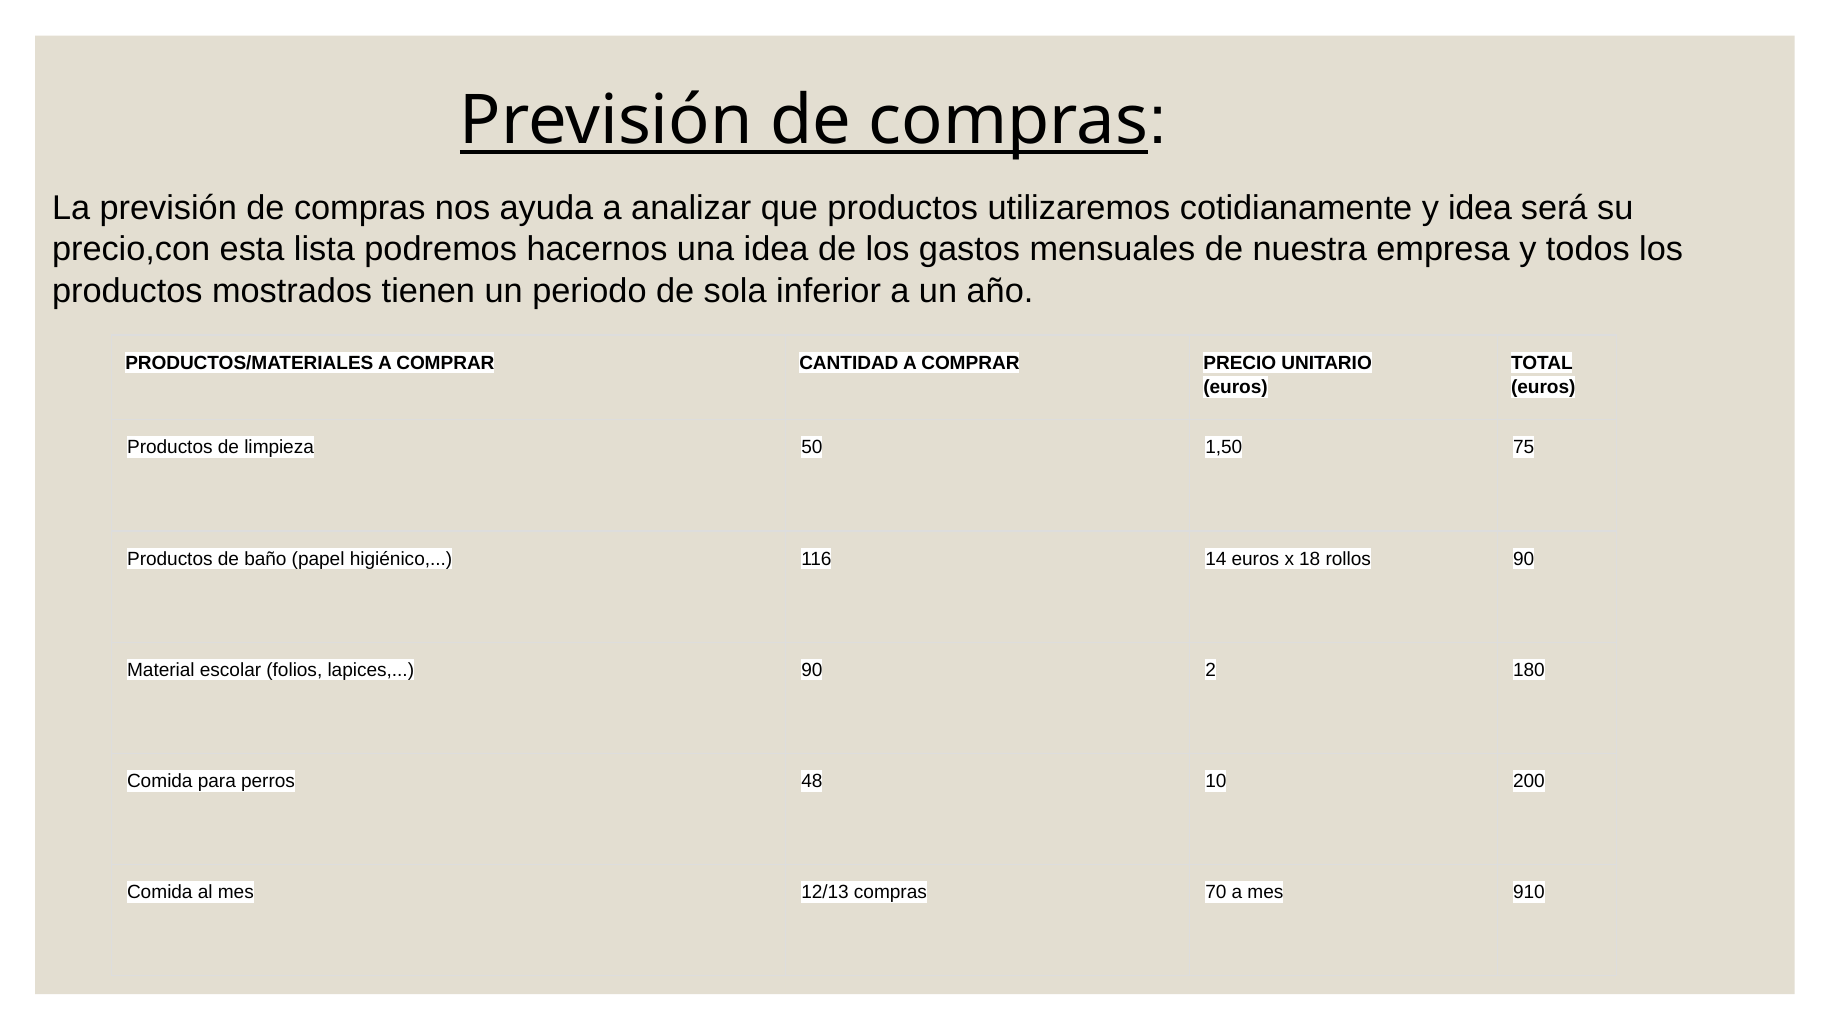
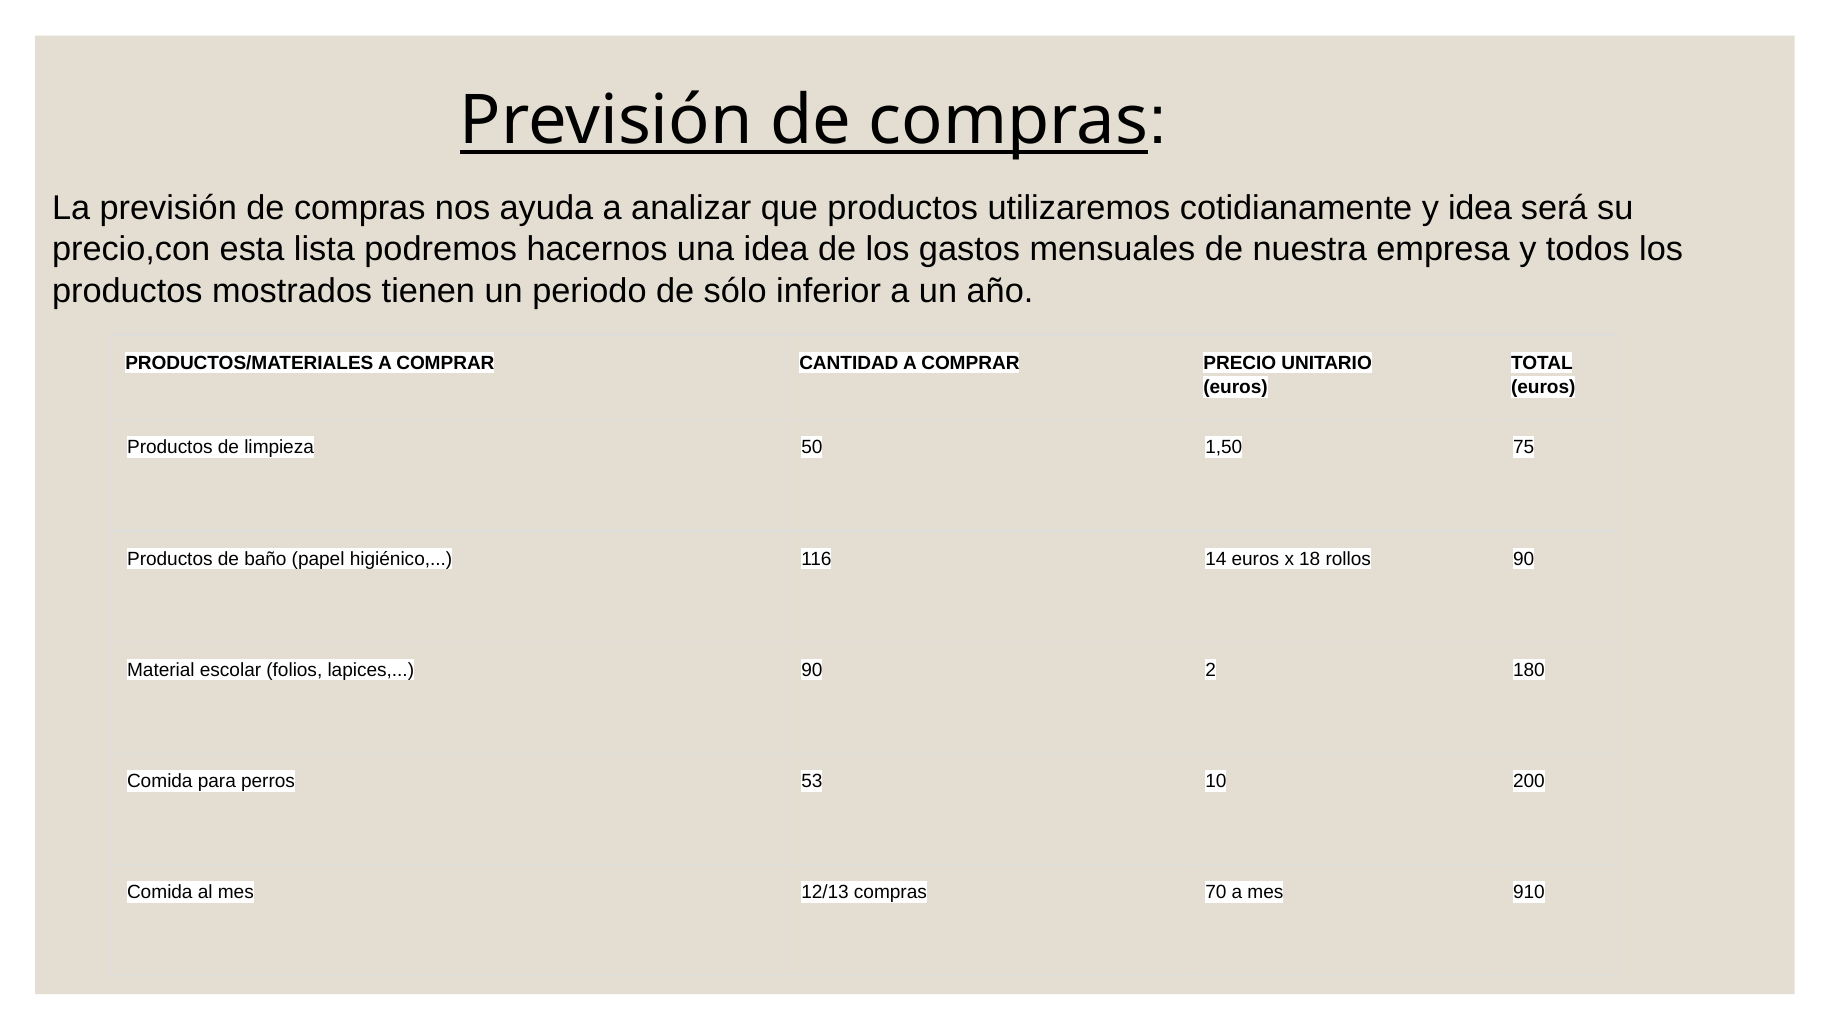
sola: sola -> sólo
48: 48 -> 53
